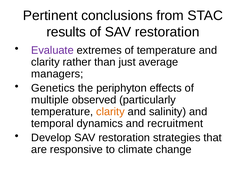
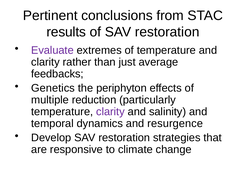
managers: managers -> feedbacks
observed: observed -> reduction
clarity at (110, 111) colour: orange -> purple
recruitment: recruitment -> resurgence
